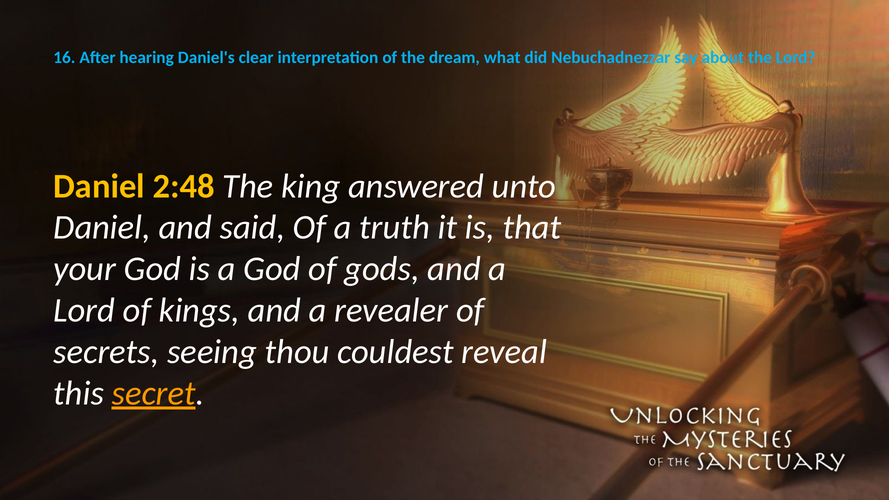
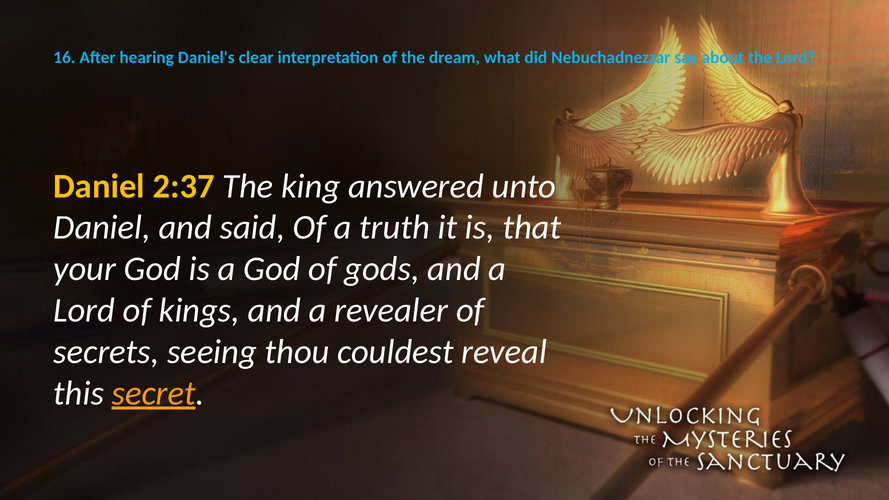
2:48: 2:48 -> 2:37
